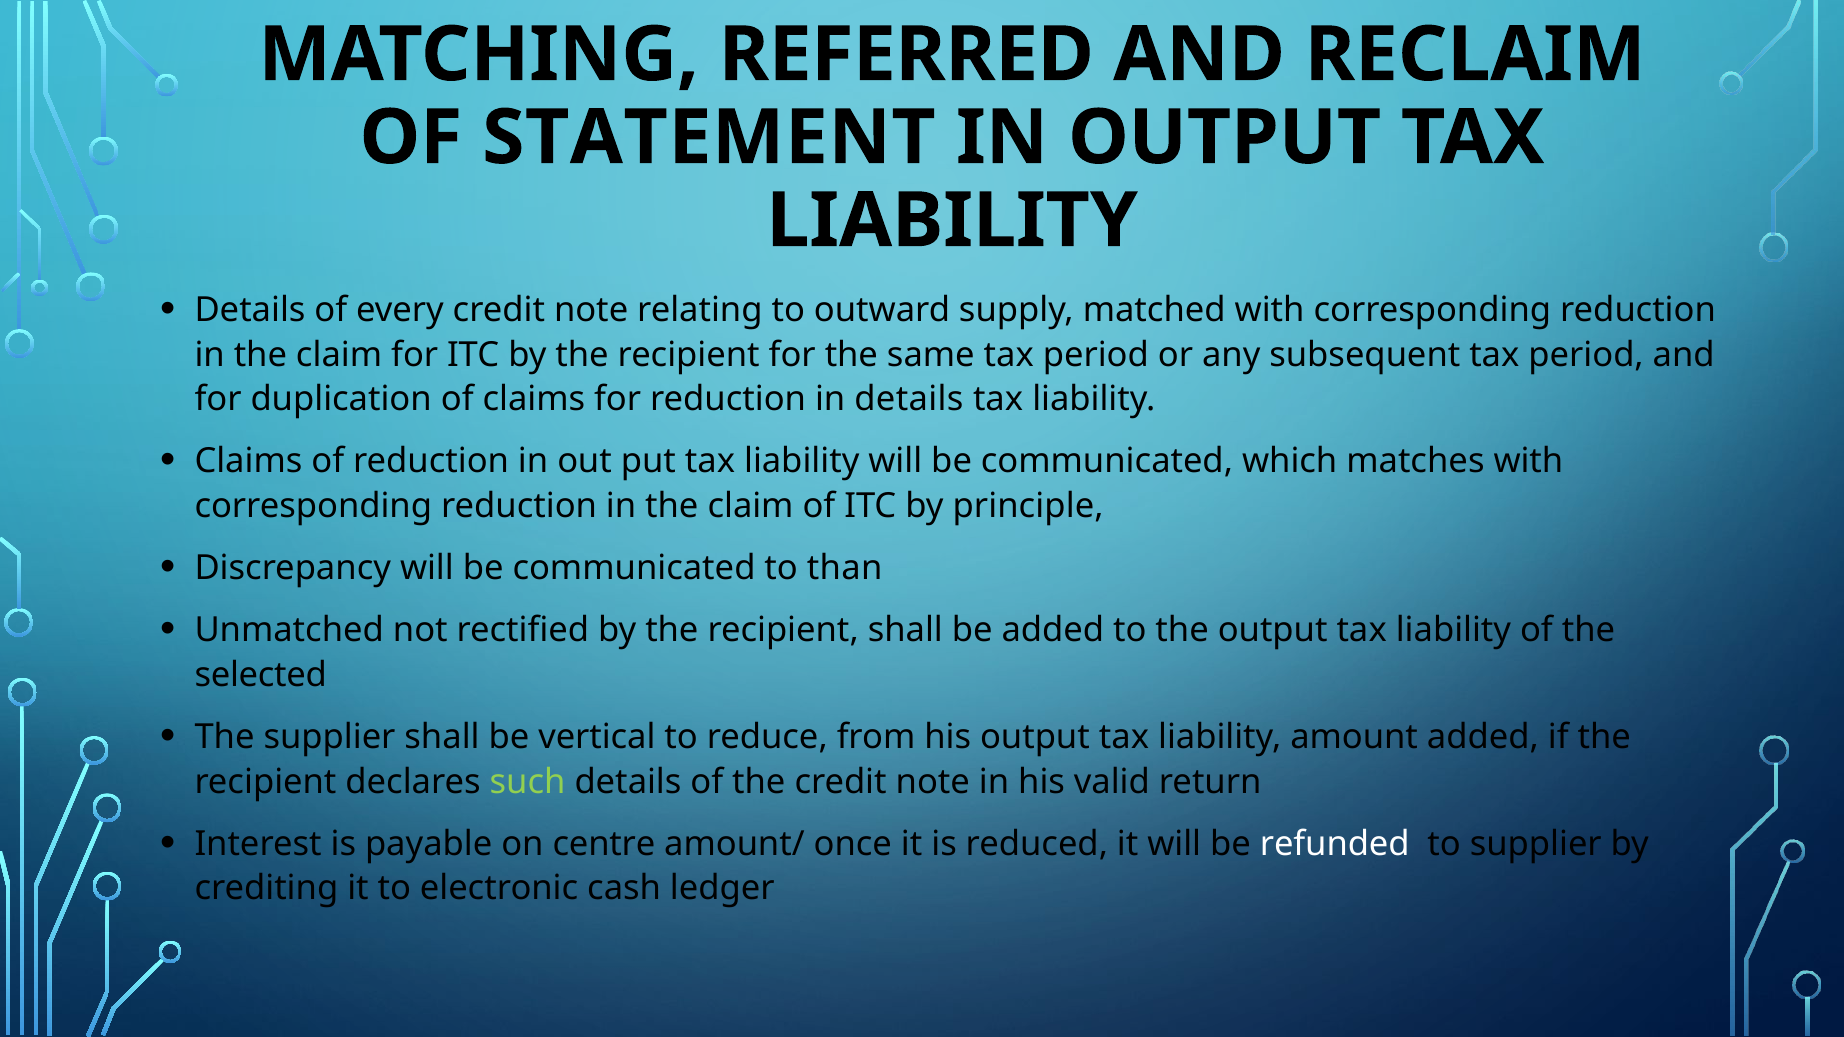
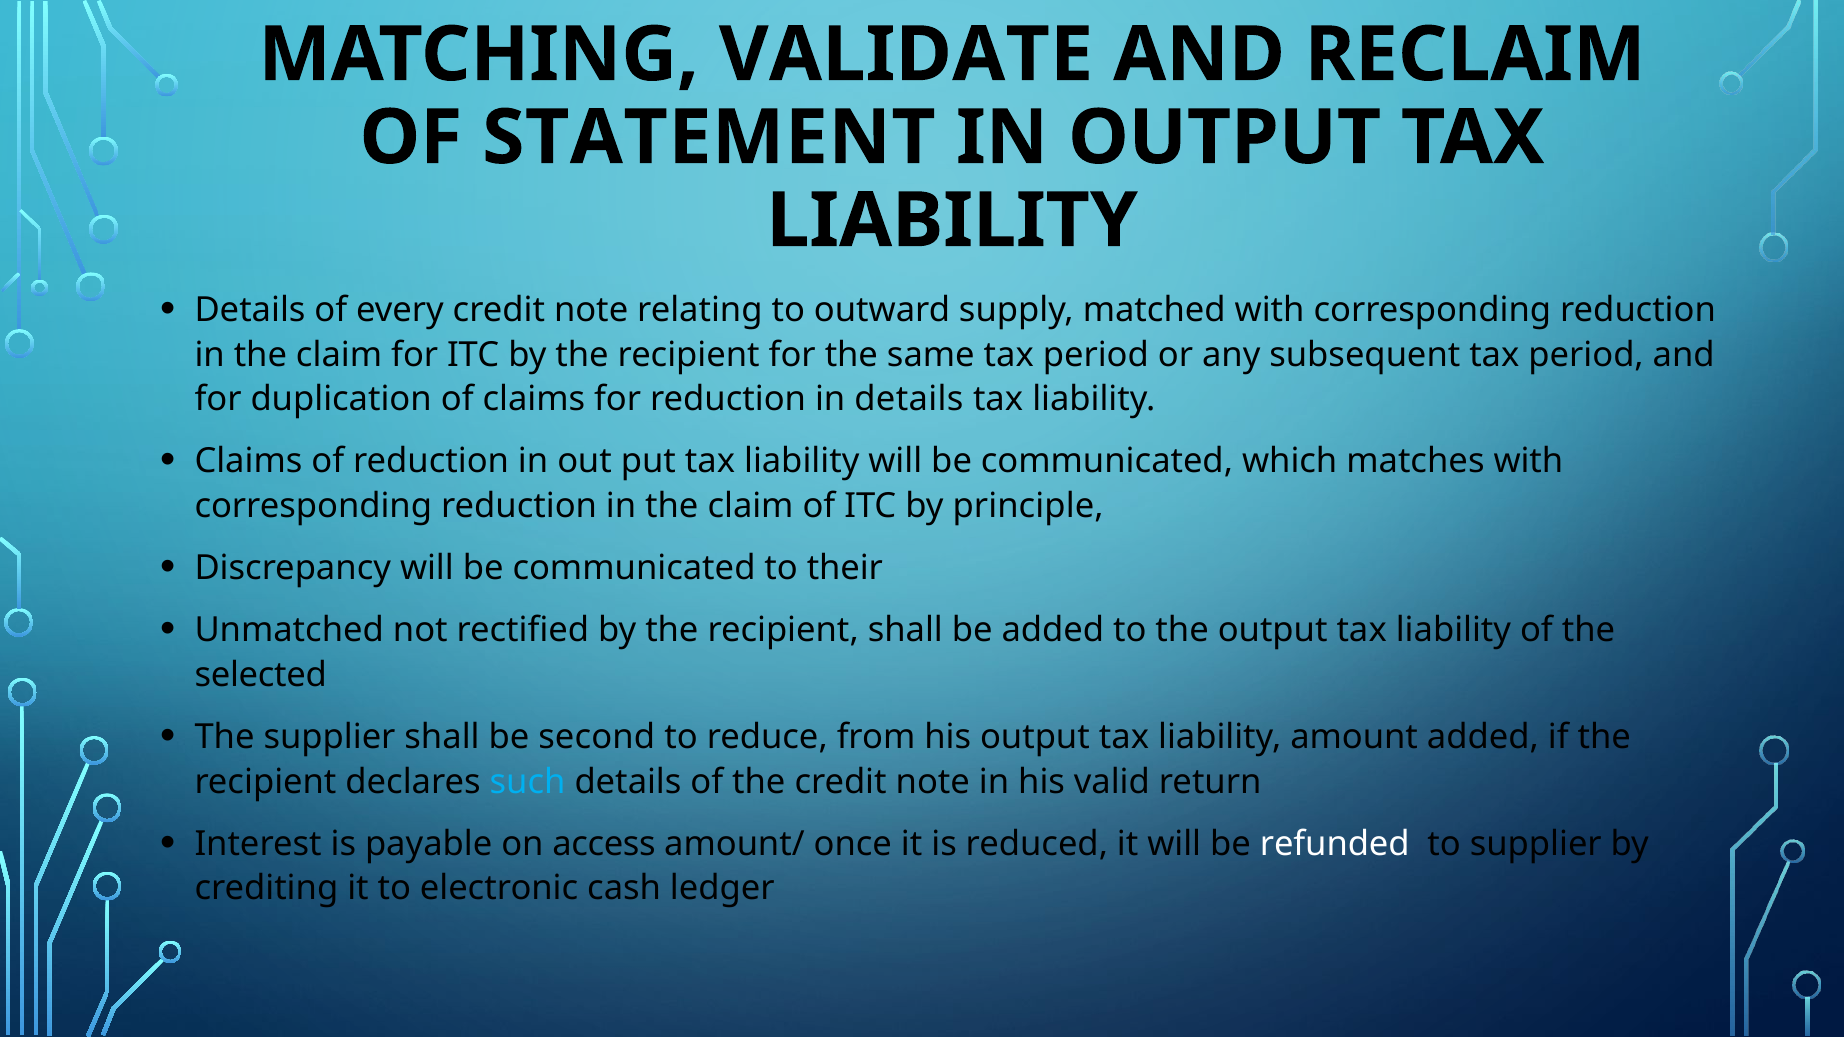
REFERRED: REFERRED -> VALIDATE
than: than -> their
vertical: vertical -> second
such colour: light green -> light blue
centre: centre -> access
